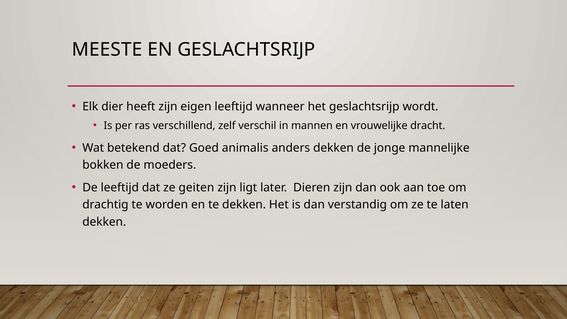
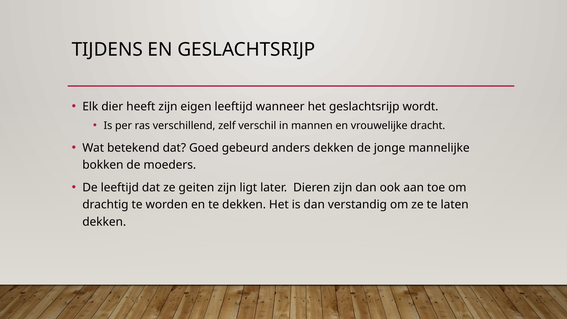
MEESTE: MEESTE -> TIJDENS
animalis: animalis -> gebeurd
